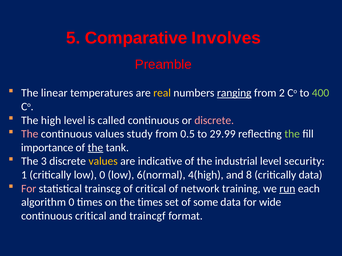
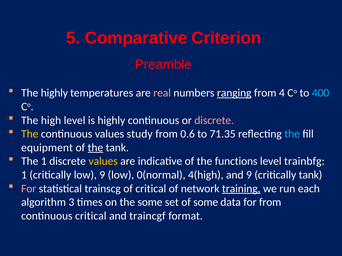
Involves: Involves -> Criterion
The linear: linear -> highly
real colour: yellow -> pink
2: 2 -> 4
400 colour: light green -> light blue
is called: called -> highly
The at (30, 134) colour: pink -> yellow
0.5: 0.5 -> 0.6
29.99: 29.99 -> 71.35
the at (292, 134) colour: light green -> light blue
importance: importance -> equipment
The 3: 3 -> 1
industrial: industrial -> functions
security: security -> trainbfg
low 0: 0 -> 9
6(normal: 6(normal -> 0(normal
and 8: 8 -> 9
critically data: data -> tank
training underline: none -> present
run underline: present -> none
algorithm 0: 0 -> 3
the times: times -> some
for wide: wide -> from
